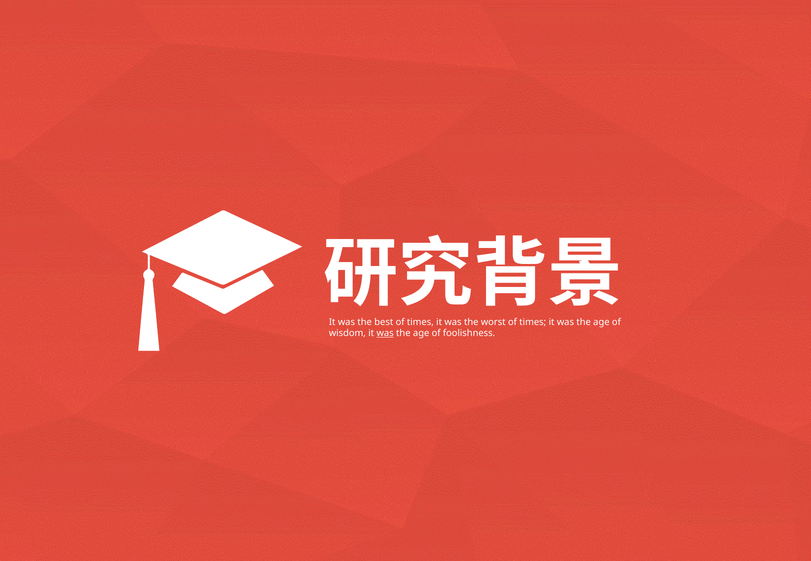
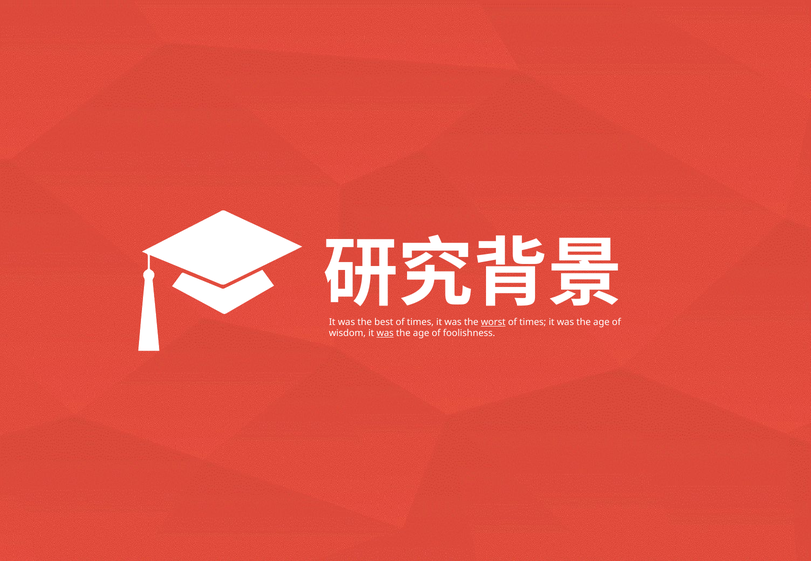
worst underline: none -> present
